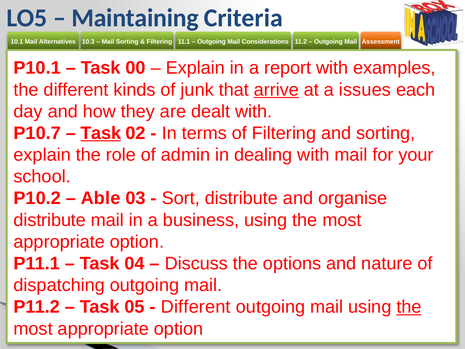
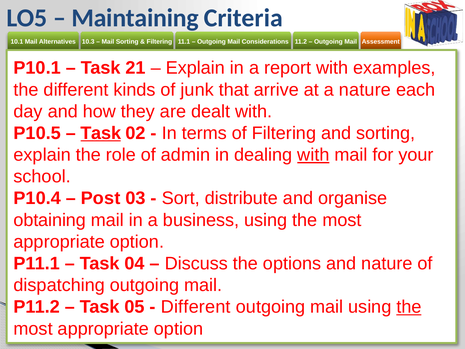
00: 00 -> 21
arrive underline: present -> none
a issues: issues -> nature
P10.7: P10.7 -> P10.5
with at (313, 155) underline: none -> present
P10.2: P10.2 -> P10.4
Able: Able -> Post
distribute at (50, 220): distribute -> obtaining
